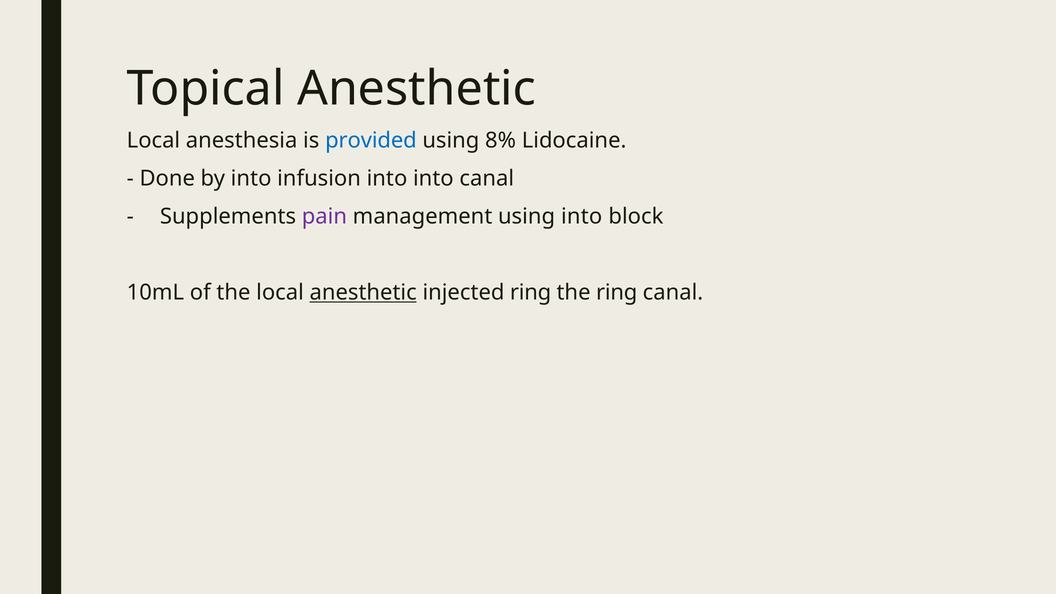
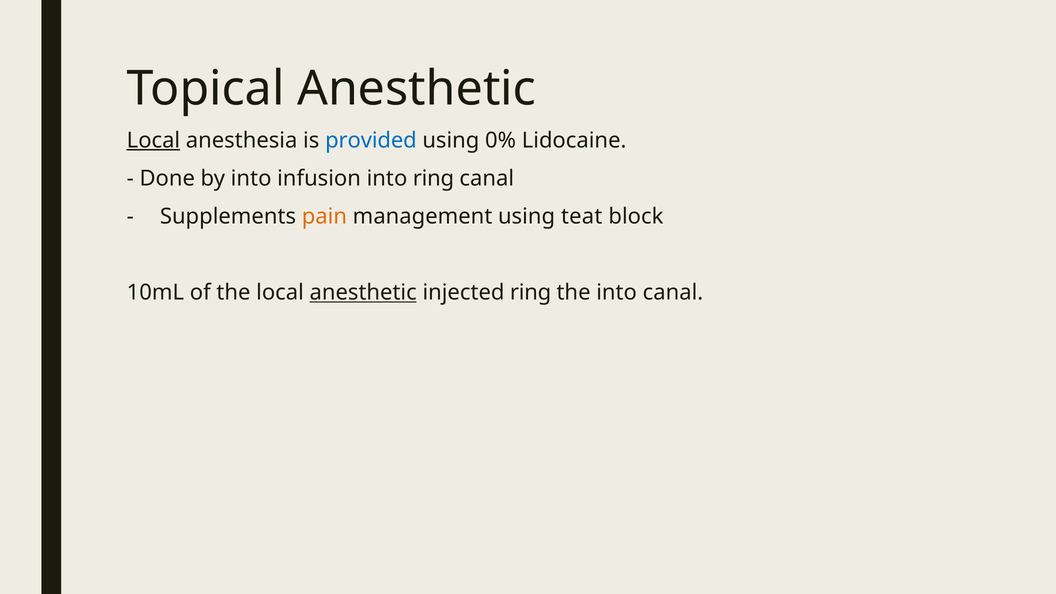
Local at (153, 140) underline: none -> present
8%: 8% -> 0%
into into: into -> ring
pain colour: purple -> orange
using into: into -> teat
the ring: ring -> into
